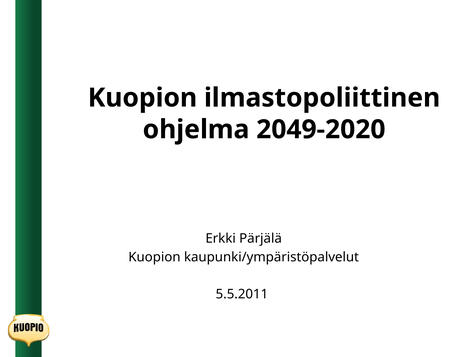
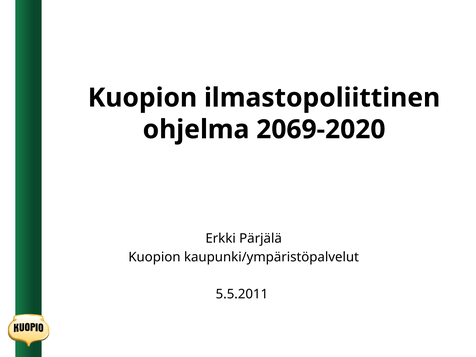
2049-2020: 2049-2020 -> 2069-2020
